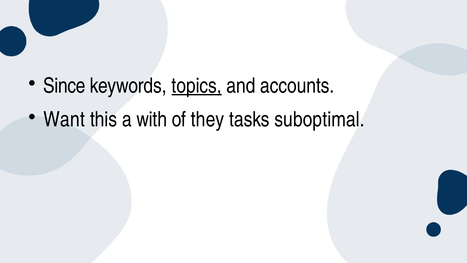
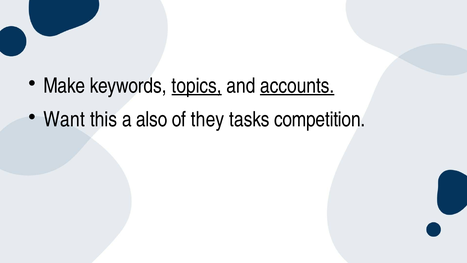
Since: Since -> Make
accounts underline: none -> present
with: with -> also
suboptimal: suboptimal -> competition
